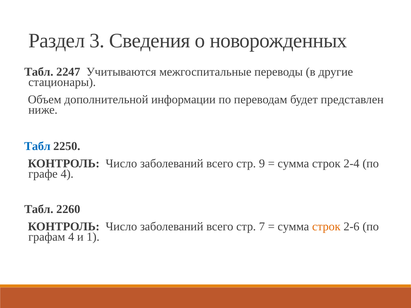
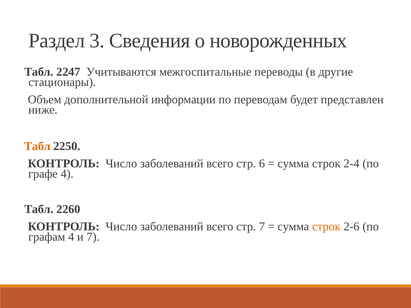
Табл at (37, 146) colour: blue -> orange
9: 9 -> 6
и 1: 1 -> 7
